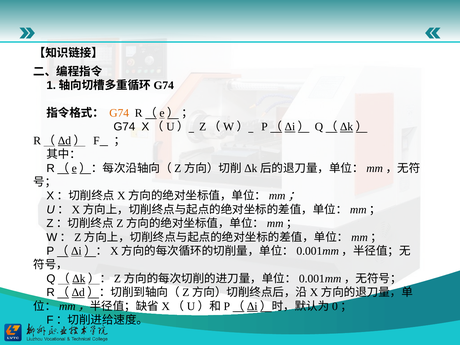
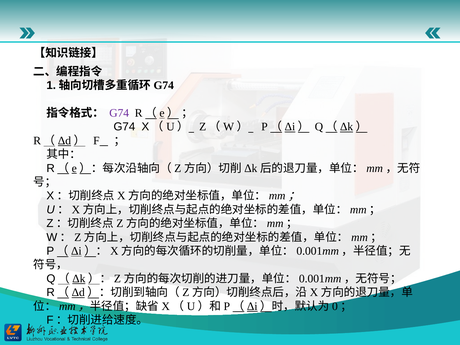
G74 at (119, 113) colour: orange -> purple
